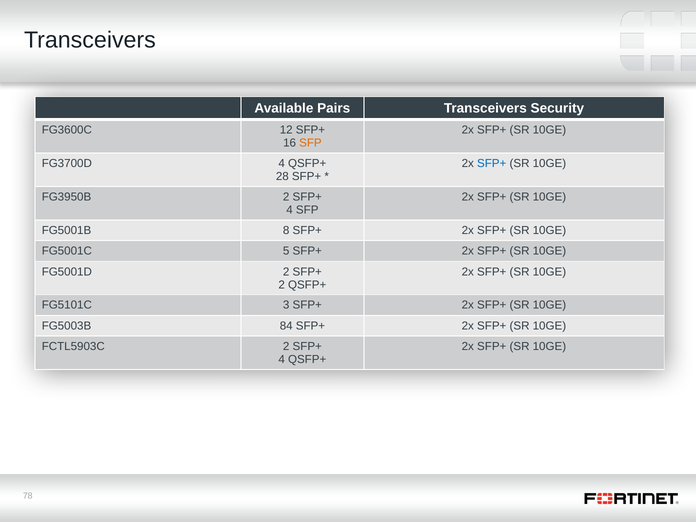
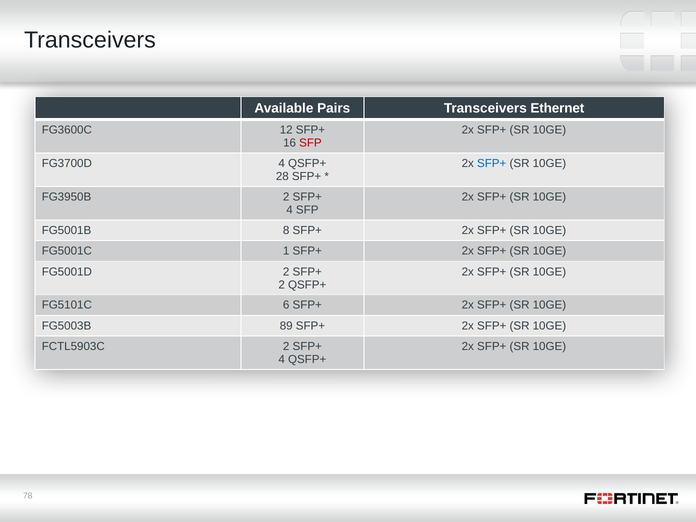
Security: Security -> Ethernet
SFP at (310, 143) colour: orange -> red
5: 5 -> 1
3: 3 -> 6
84: 84 -> 89
